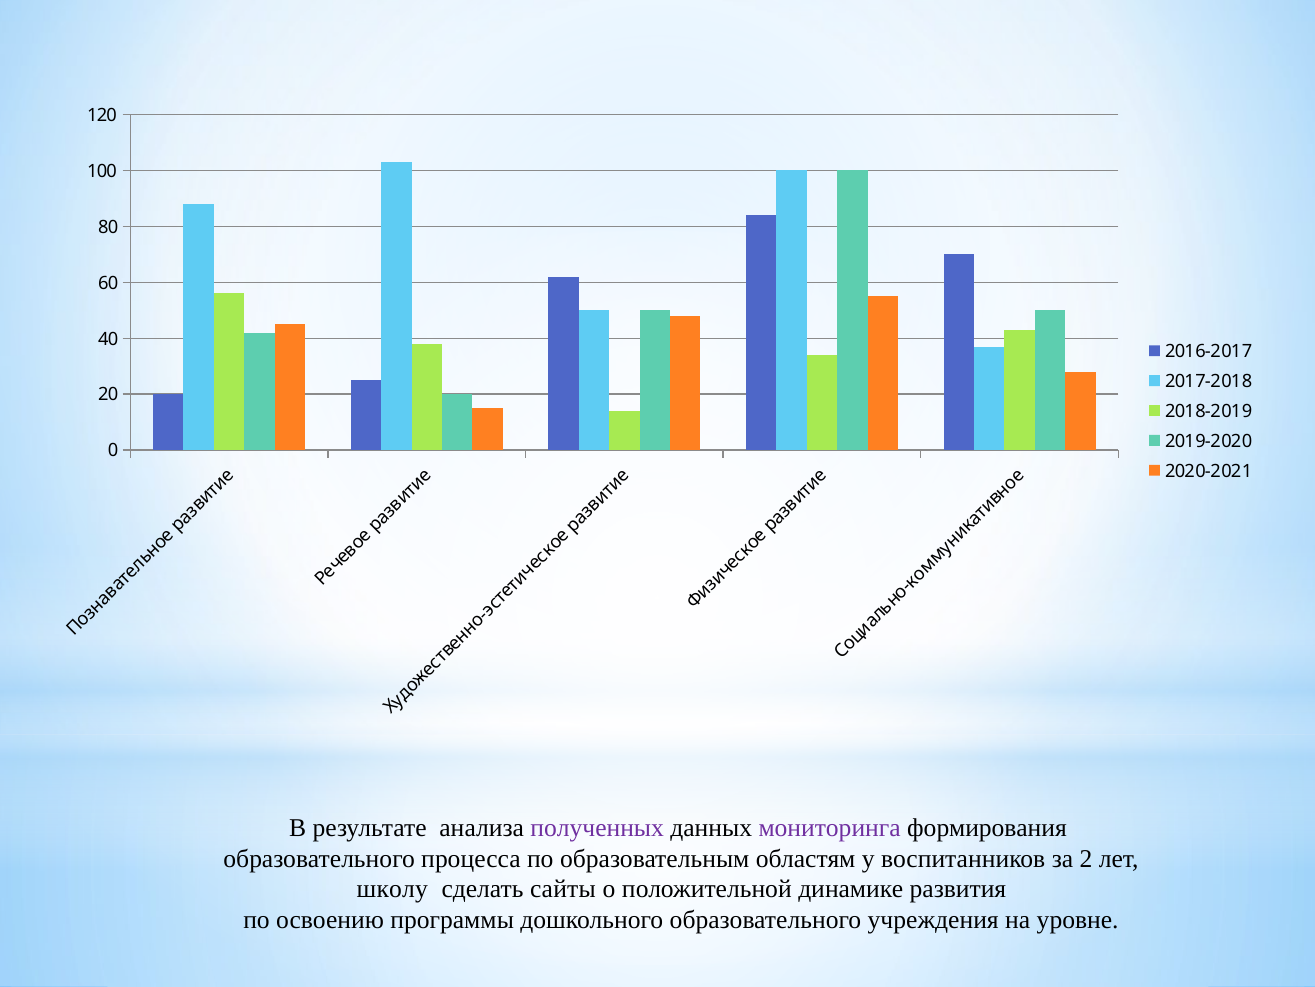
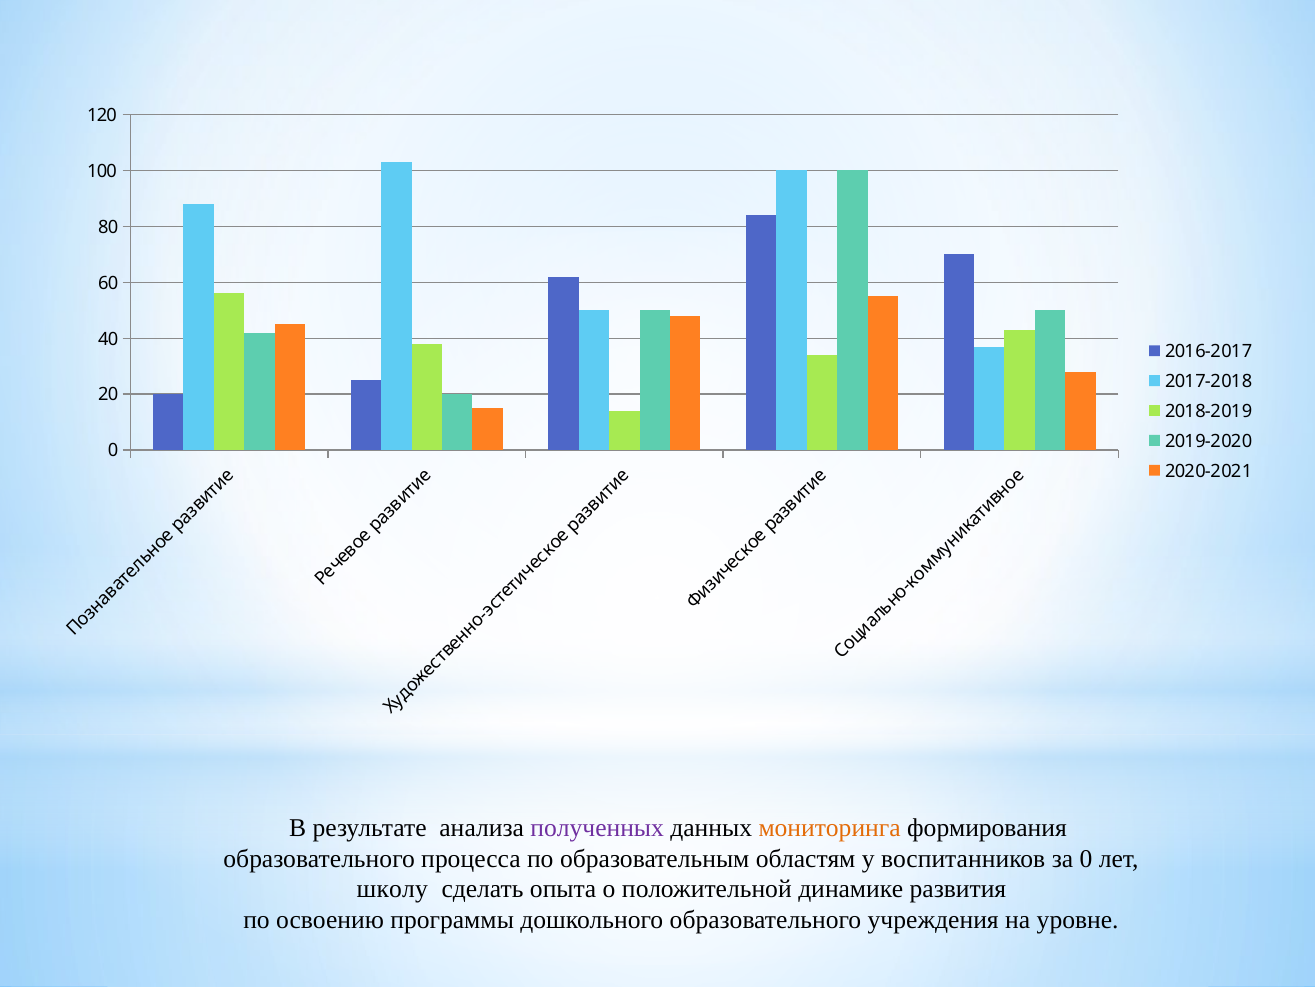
мониторинга colour: purple -> orange
за 2: 2 -> 0
сайты: сайты -> опыта
